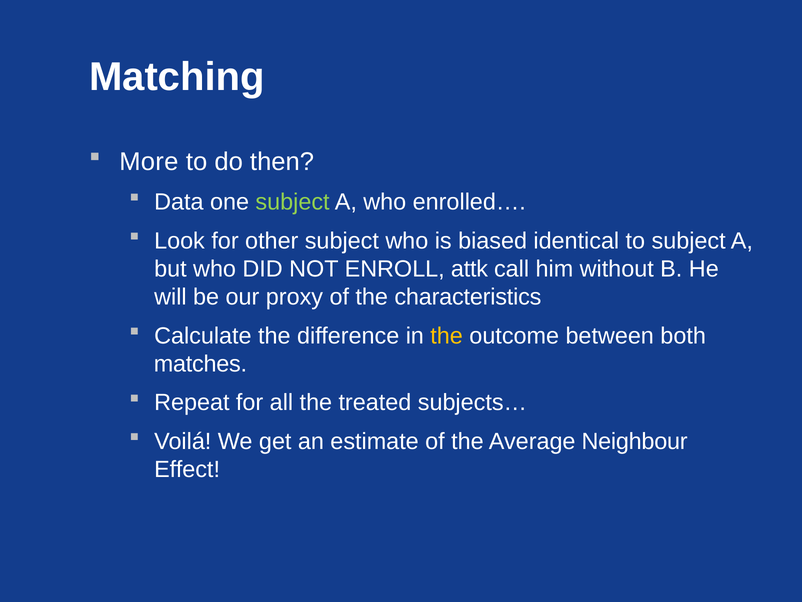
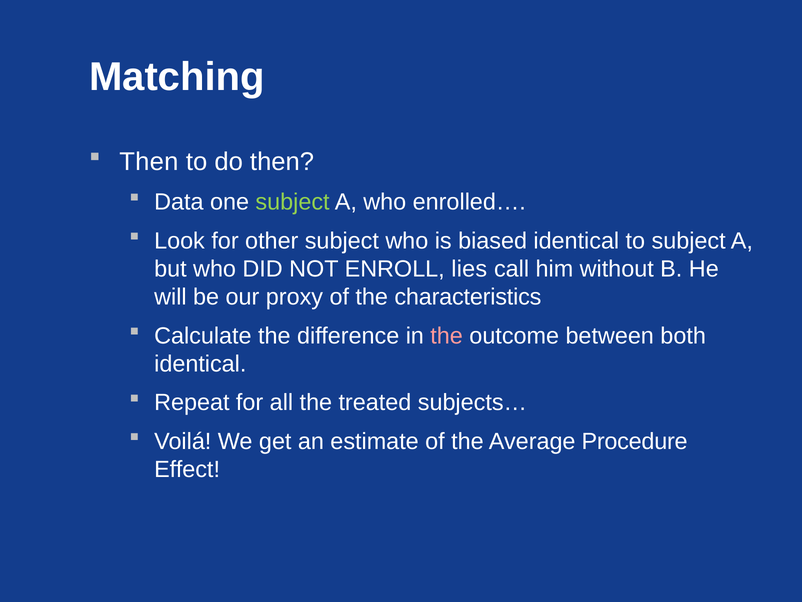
More at (149, 162): More -> Then
attk: attk -> lies
the at (447, 335) colour: yellow -> pink
matches at (200, 364): matches -> identical
Neighbour: Neighbour -> Procedure
